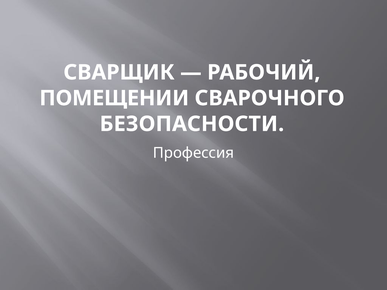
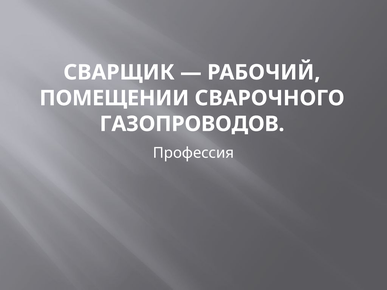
БЕЗОПАСНОСТИ: БЕЗОПАСНОСТИ -> ГАЗОПРОВОДОВ
